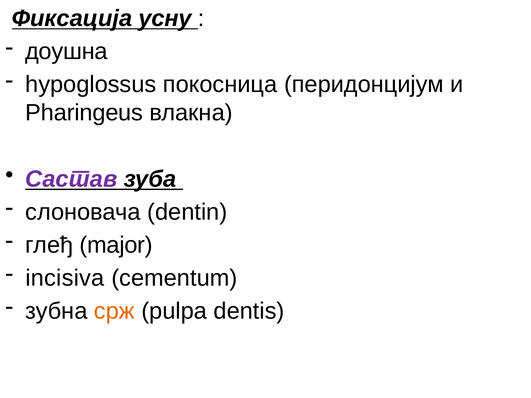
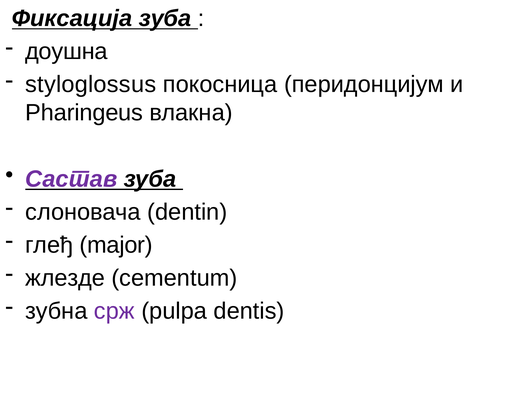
усну: усну -> зубa
hypoglossus: hypoglossus -> styloglossus
incisiva: incisiva -> жлезде
срж colour: orange -> purple
